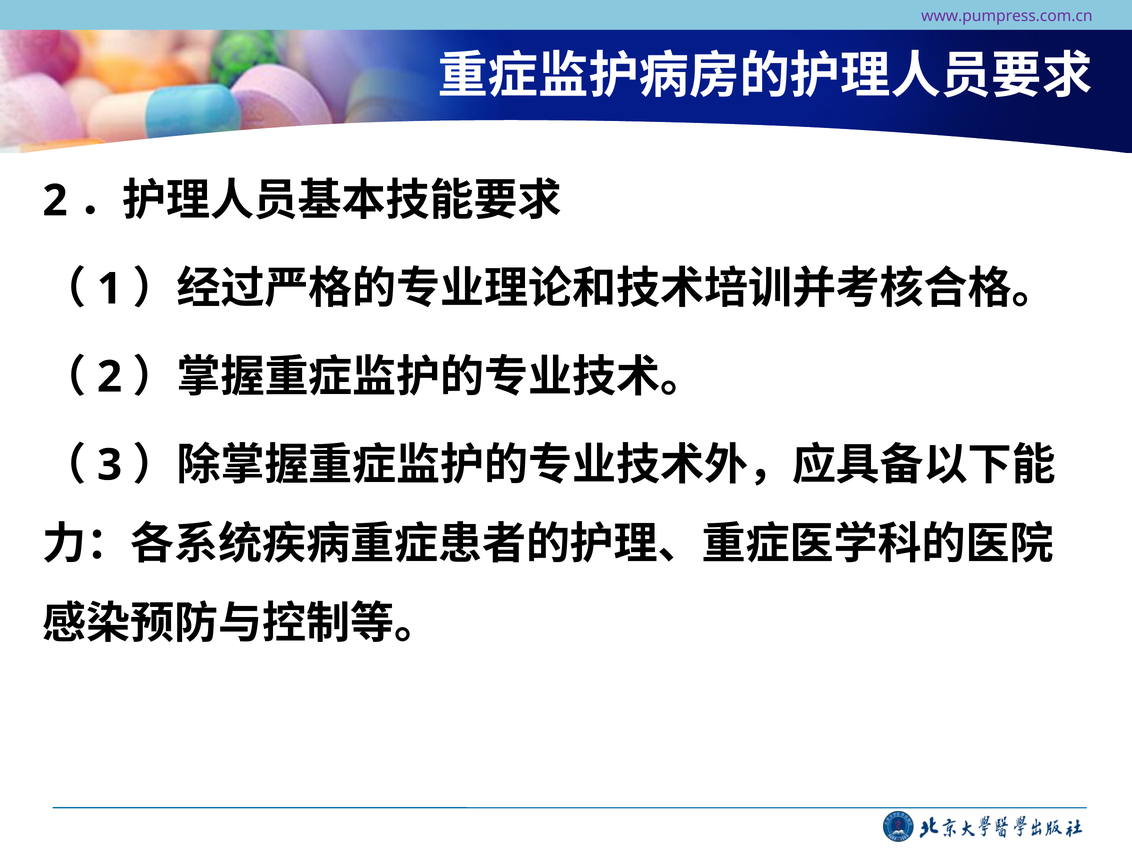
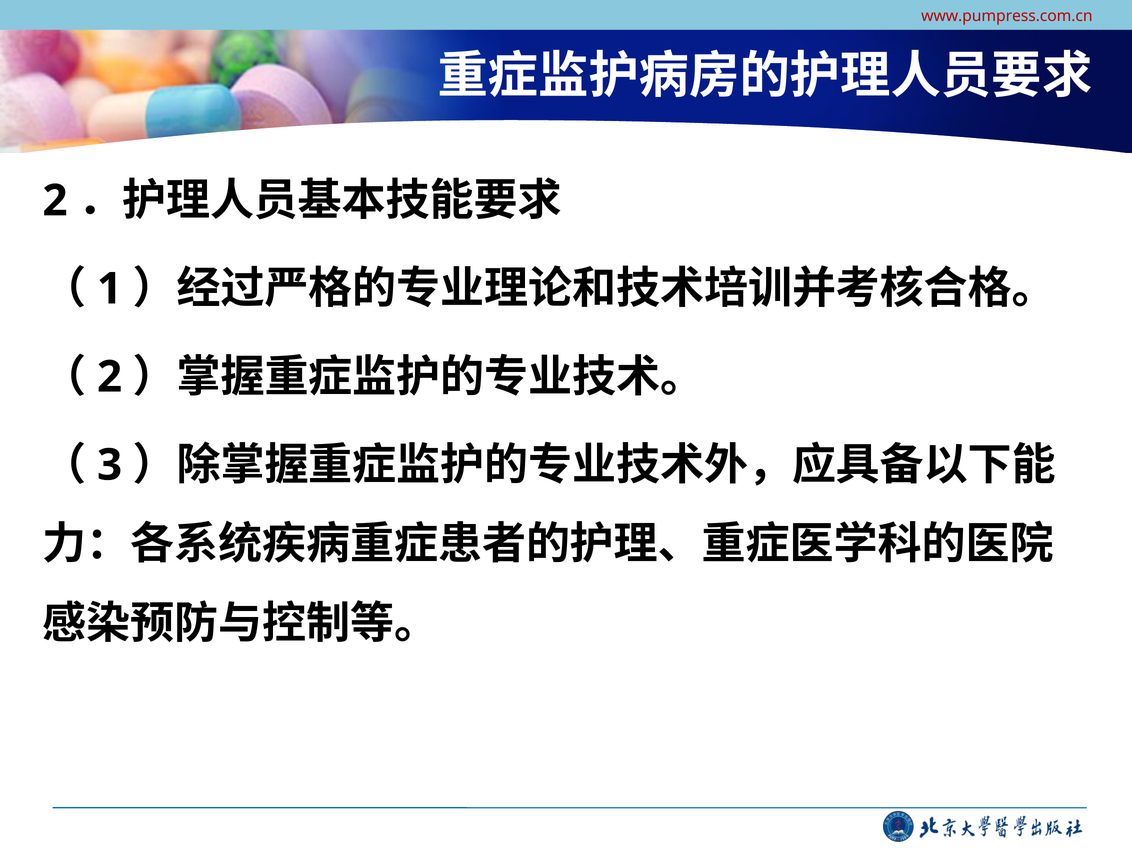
www.pumpress.com.cn colour: purple -> red
